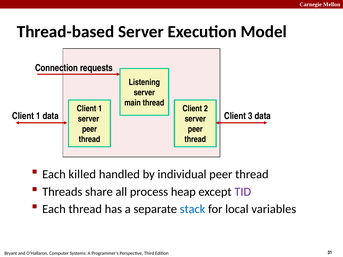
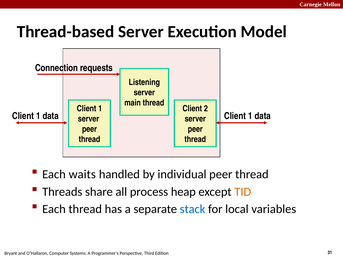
data Client 3: 3 -> 1
killed: killed -> waits
TID colour: purple -> orange
